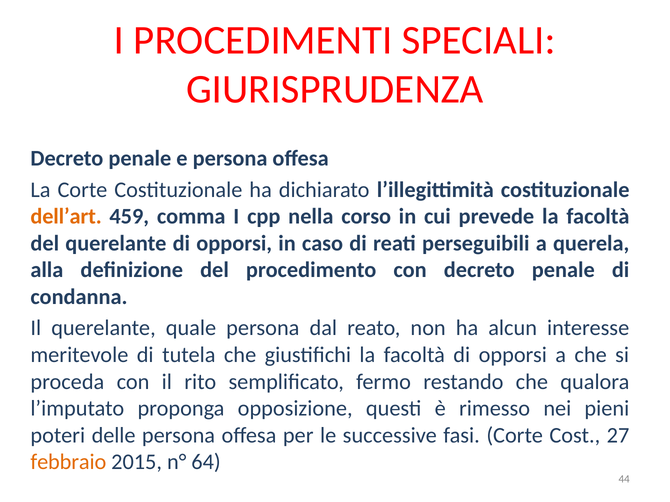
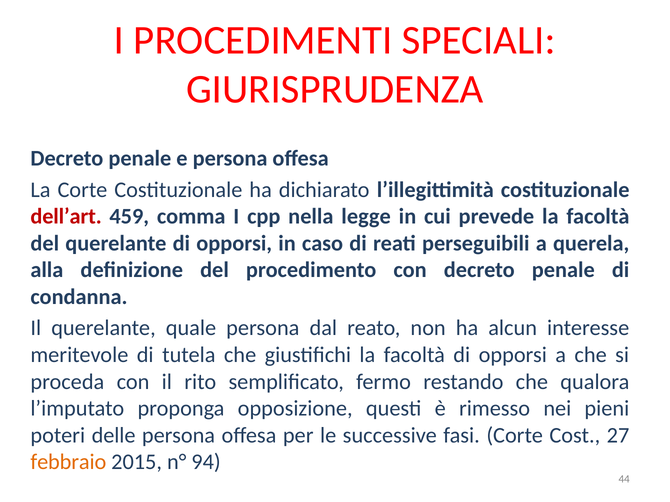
dell’art colour: orange -> red
corso: corso -> legge
64: 64 -> 94
